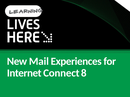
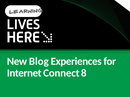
Mail: Mail -> Blog
